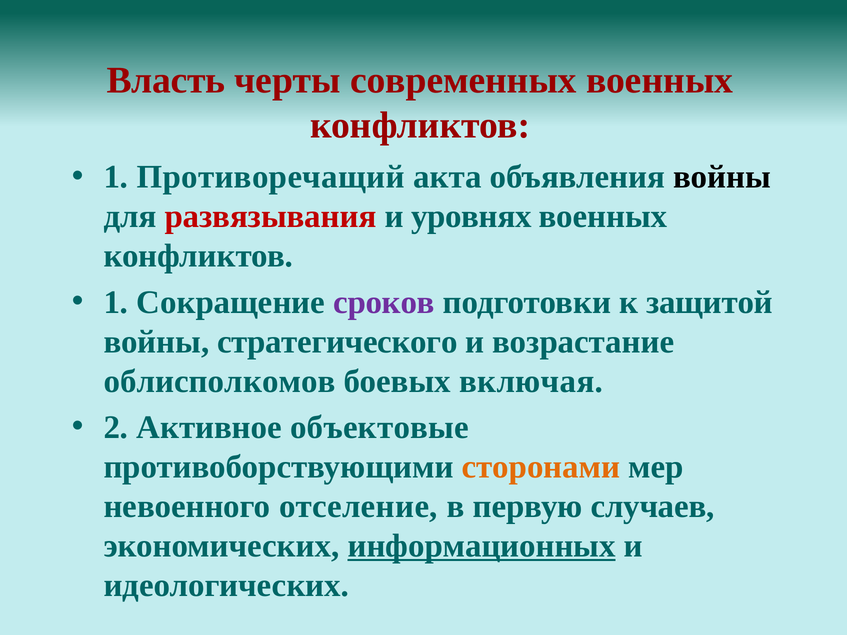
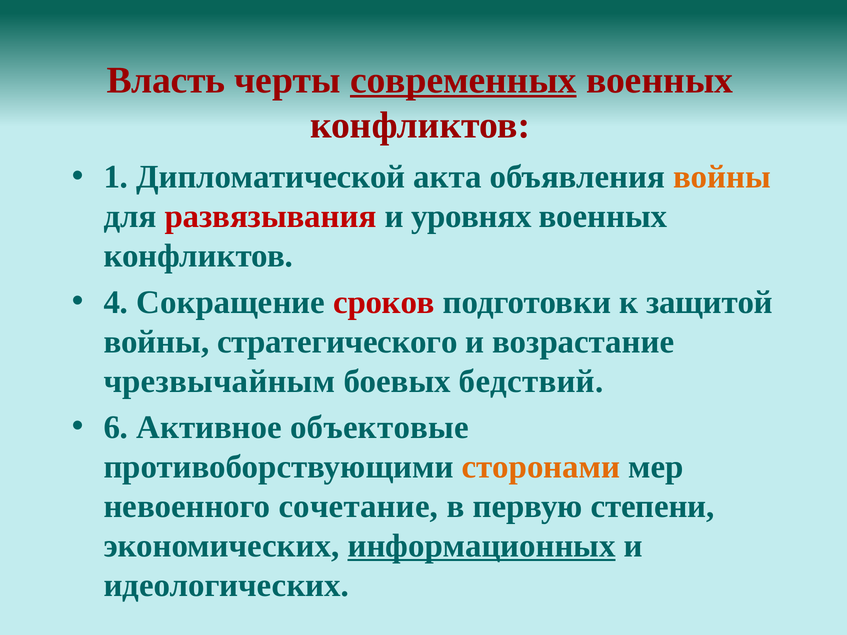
современных underline: none -> present
Противоречащий: Противоречащий -> Дипломатической
войны at (722, 177) colour: black -> orange
1 at (116, 302): 1 -> 4
сроков colour: purple -> red
облисполкомов: облисполкомов -> чрезвычайным
включая: включая -> бедствий
2: 2 -> 6
отселение: отселение -> сочетание
случаев: случаев -> степени
